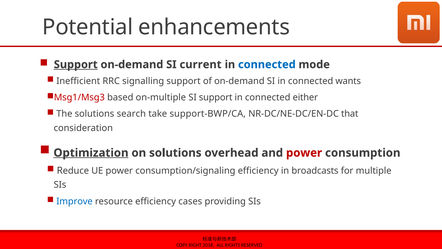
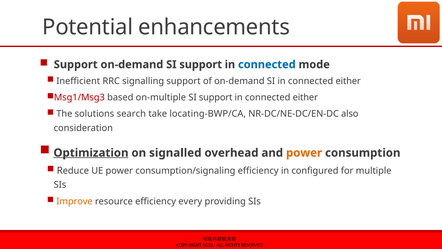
Support at (76, 64) underline: present -> none
on-demand SI current: current -> support
SI in connected wants: wants -> either
support-BWP/CA: support-BWP/CA -> locating-BWP/CA
that: that -> also
on solutions: solutions -> signalled
power at (304, 153) colour: red -> orange
broadcasts: broadcasts -> configured
Improve colour: blue -> orange
cases: cases -> every
